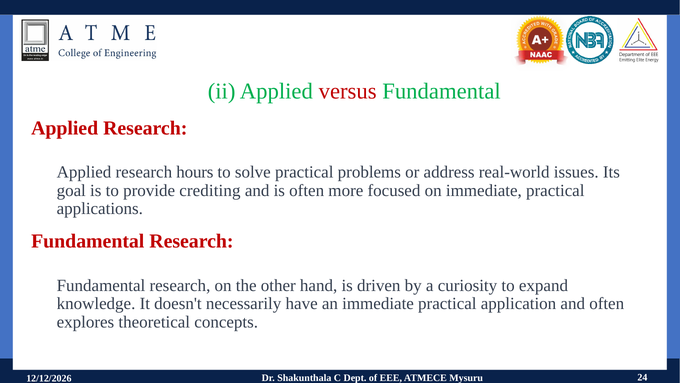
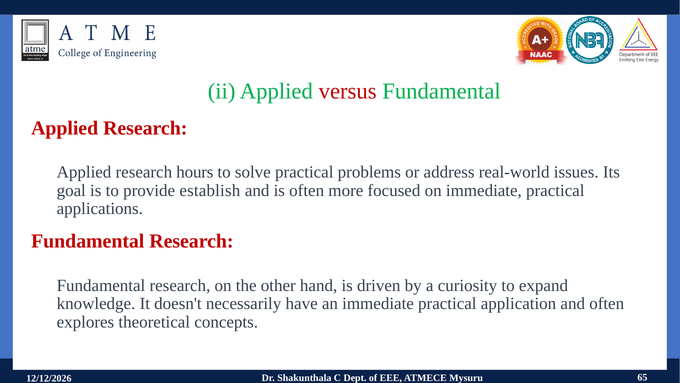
crediting: crediting -> establish
24: 24 -> 65
